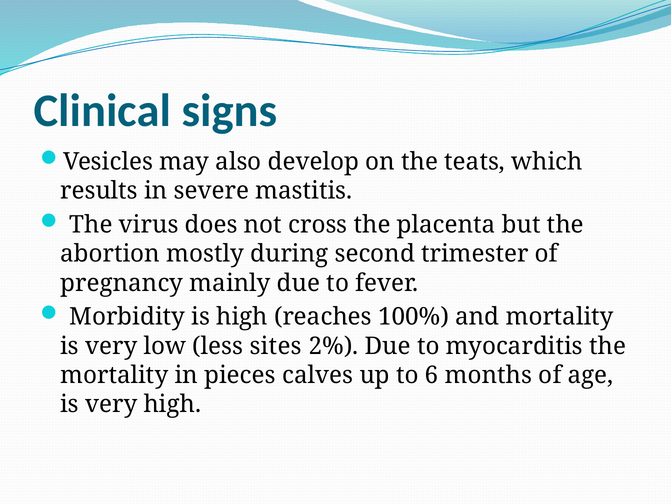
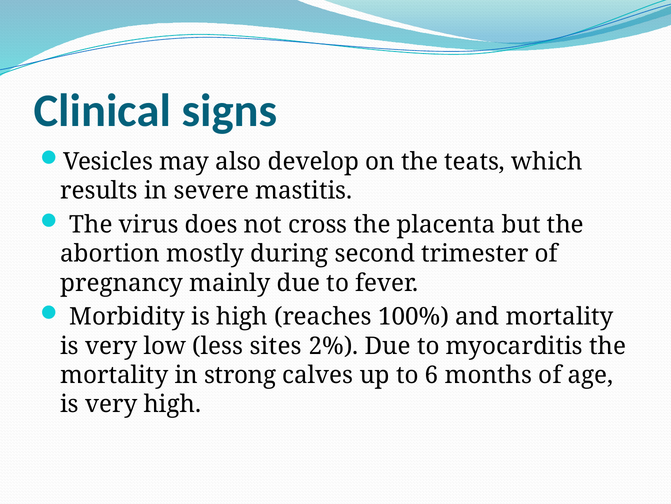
pieces: pieces -> strong
